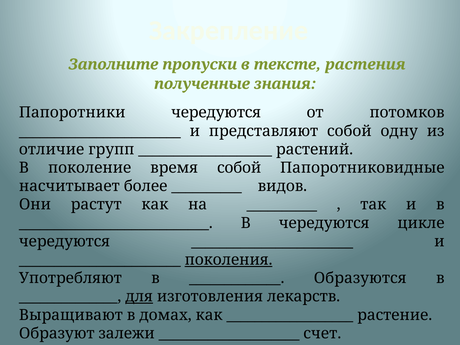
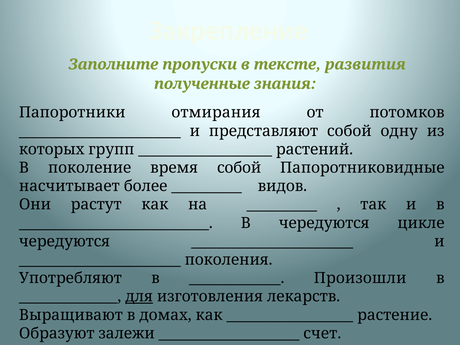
растения: растения -> развития
Папоротники чередуются: чередуются -> отмирания
отличие: отличие -> которых
поколения underline: present -> none
Образуются: Образуются -> Произошли
